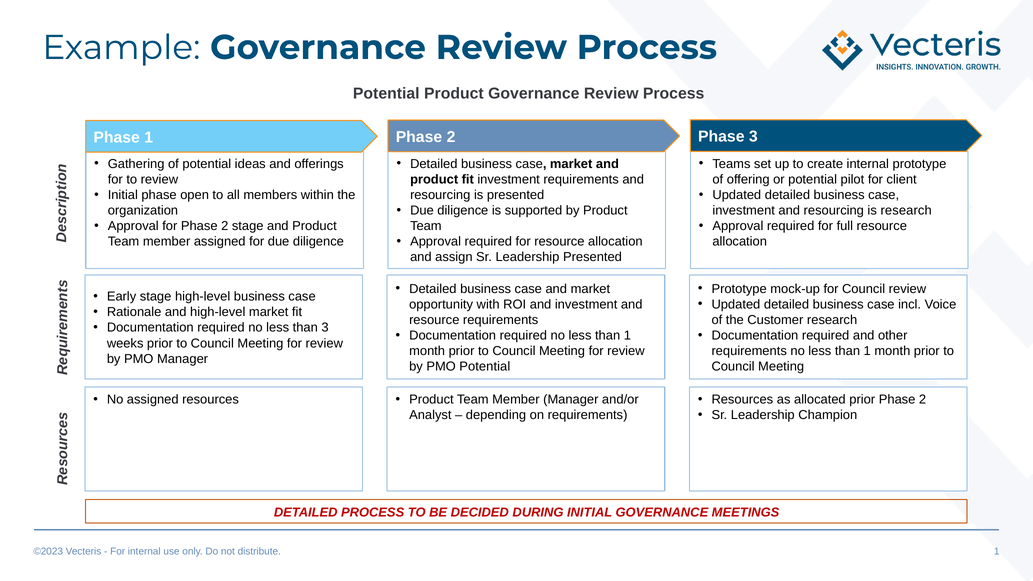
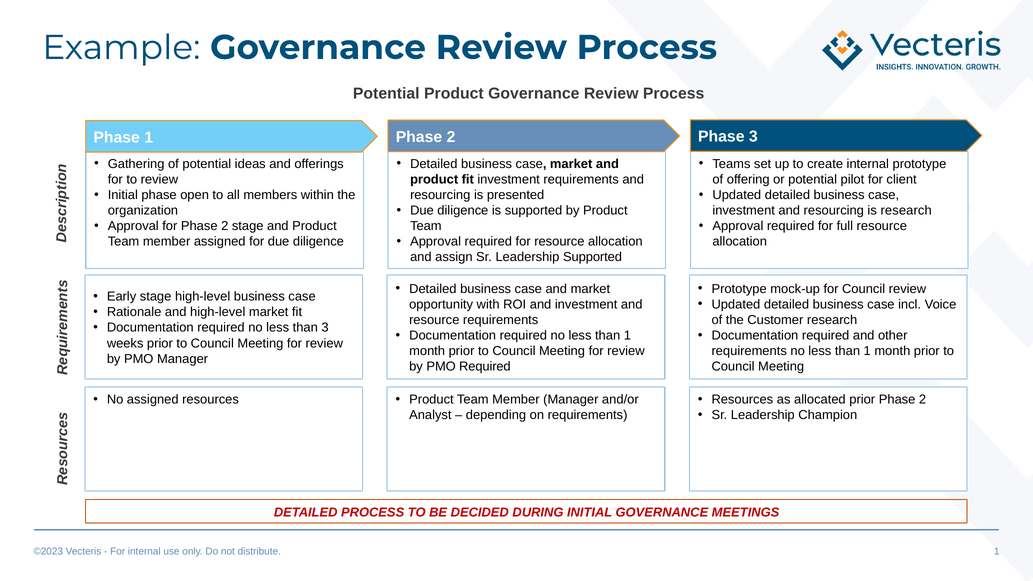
Leadership Presented: Presented -> Supported
PMO Potential: Potential -> Required
